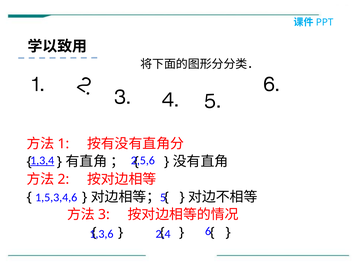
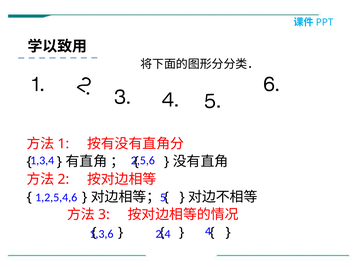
1,3,4 underline: present -> none
1,5,3,4,6: 1,5,3,4,6 -> 1,2,5,4,6
6: 6 -> 4
